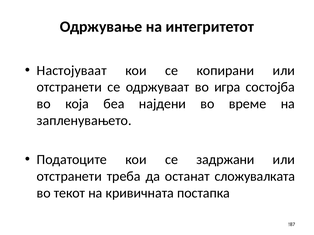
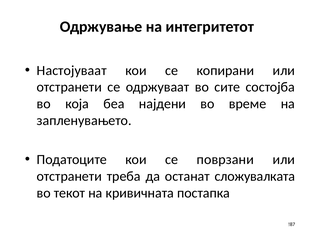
игра: игра -> сите
задржани: задржани -> поврзани
